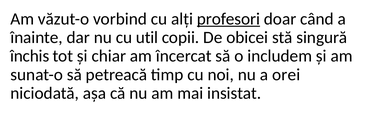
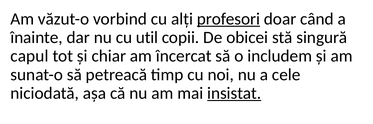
închis: închis -> capul
orei: orei -> cele
insistat underline: none -> present
